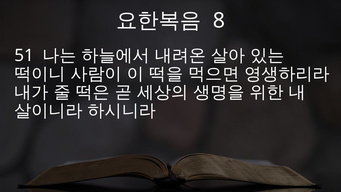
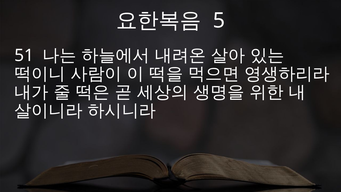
8: 8 -> 5
